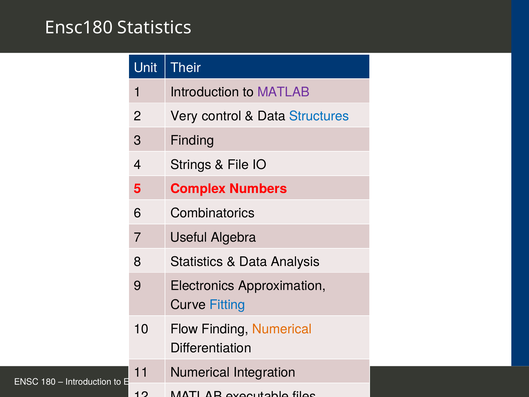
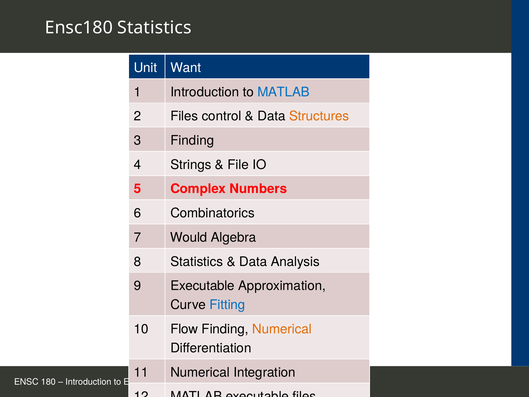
Their: Their -> Want
MATLAB at (284, 92) colour: purple -> blue
2 Very: Very -> Files
Structures colour: blue -> orange
Useful: Useful -> Would
9 Electronics: Electronics -> Executable
